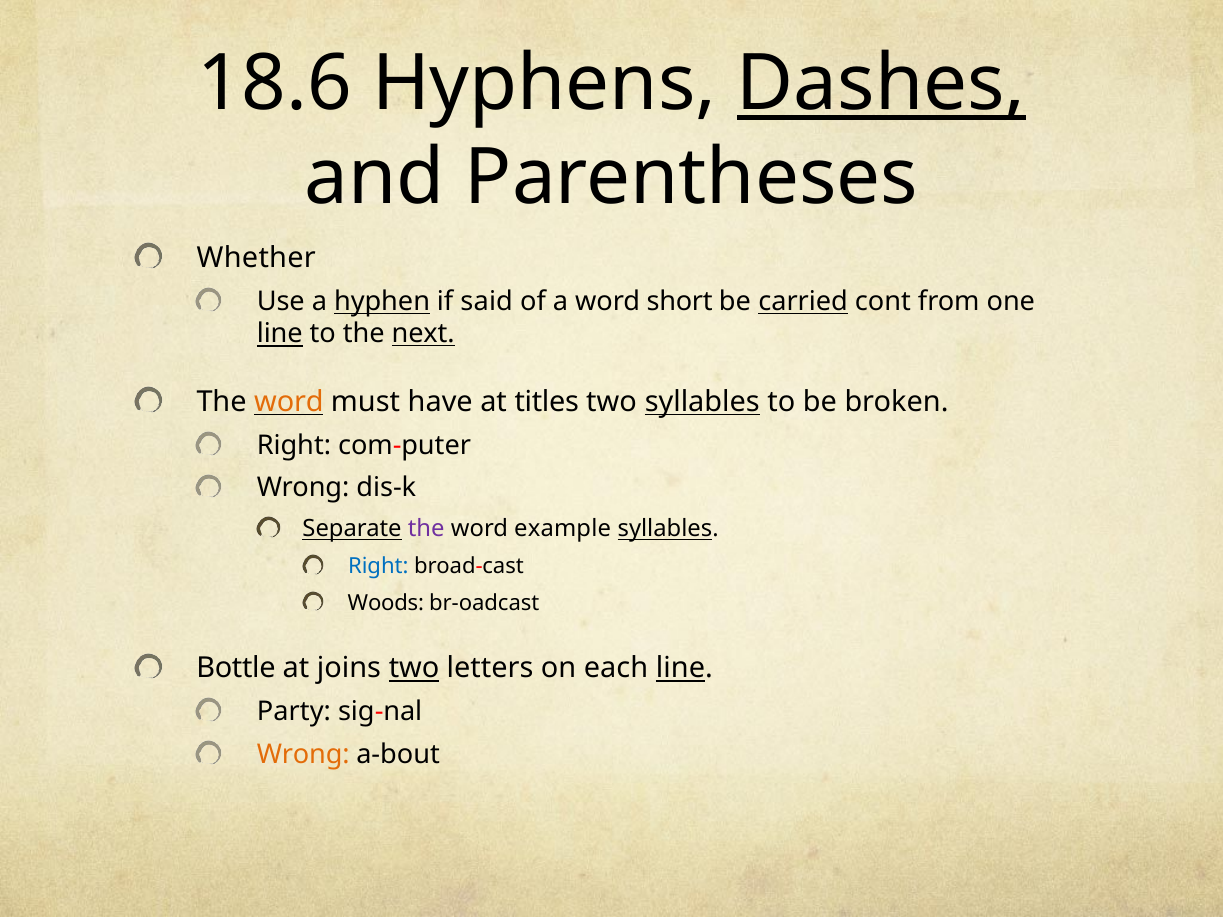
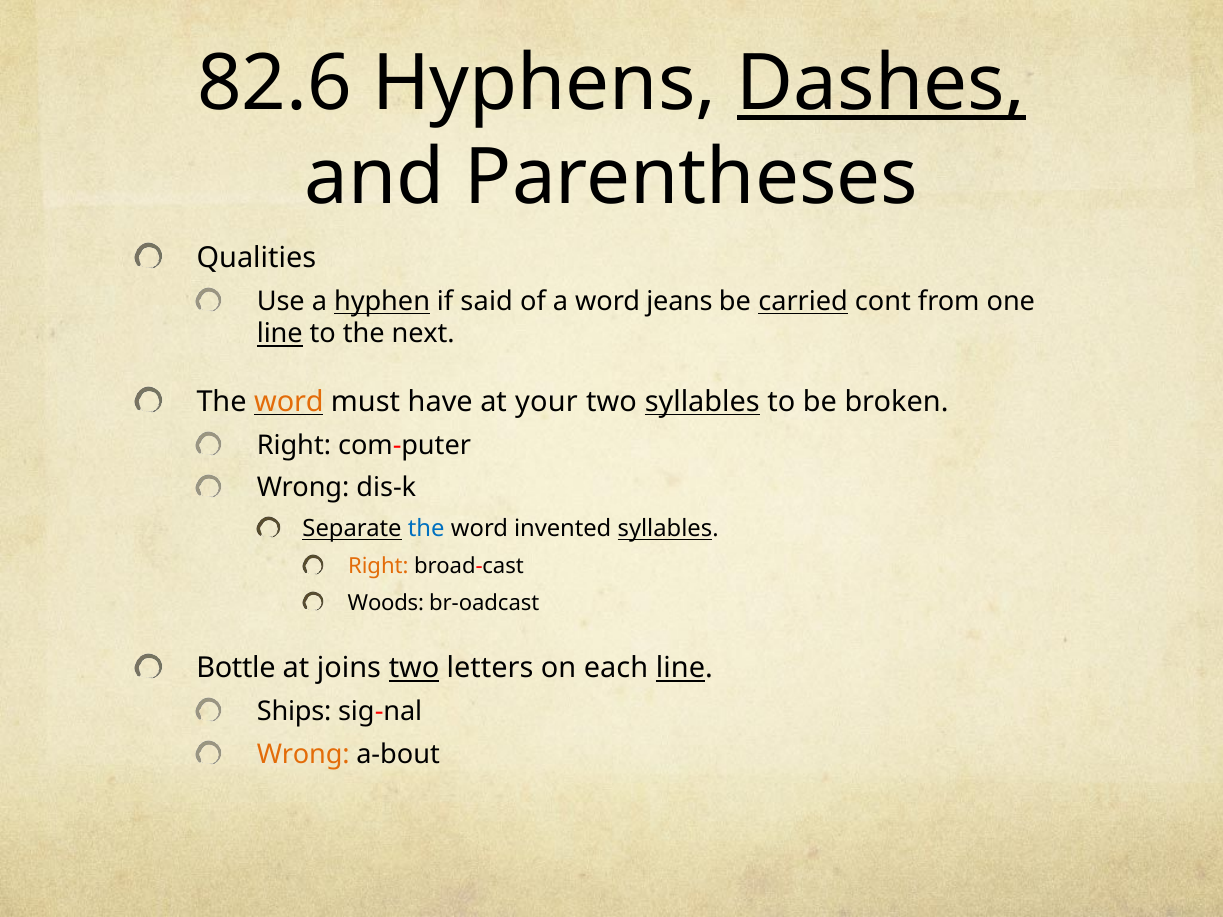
18.6: 18.6 -> 82.6
Whether: Whether -> Qualities
short: short -> jeans
next underline: present -> none
titles: titles -> your
the at (426, 529) colour: purple -> blue
example: example -> invented
Right at (378, 566) colour: blue -> orange
Party: Party -> Ships
